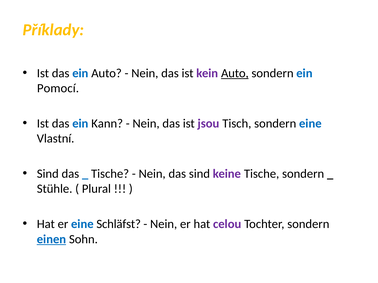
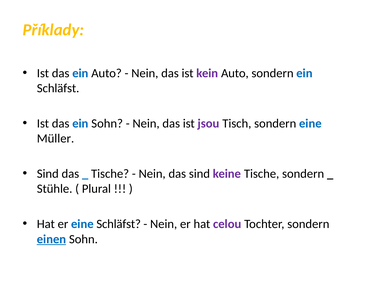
Auto at (235, 73) underline: present -> none
Pomocí at (58, 88): Pomocí -> Schläfst
ein Kann: Kann -> Sohn
Vlastní: Vlastní -> Müller
